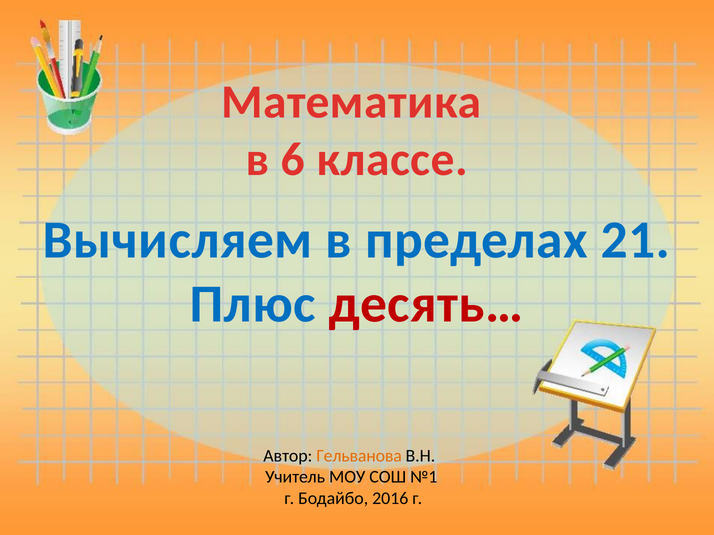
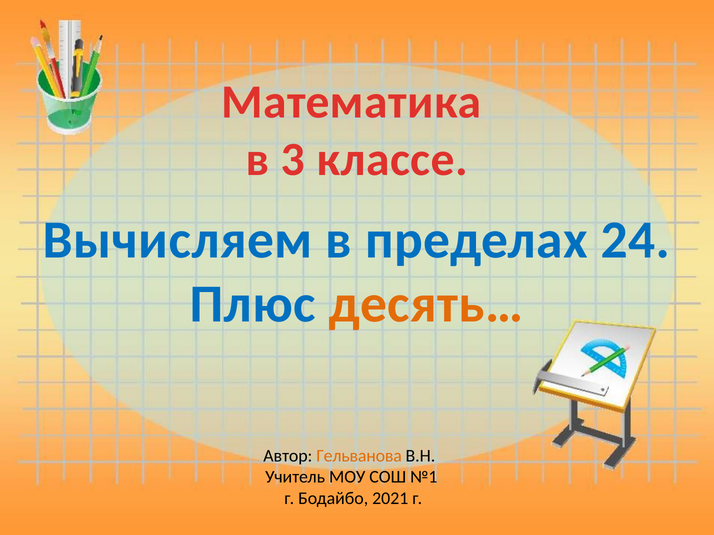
6: 6 -> 3
21: 21 -> 24
десять… colour: red -> orange
2016: 2016 -> 2021
